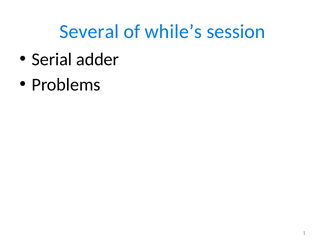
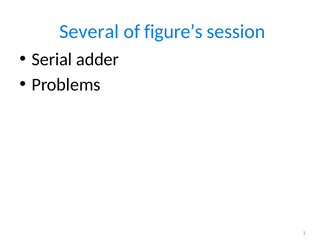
while’s: while’s -> figure’s
